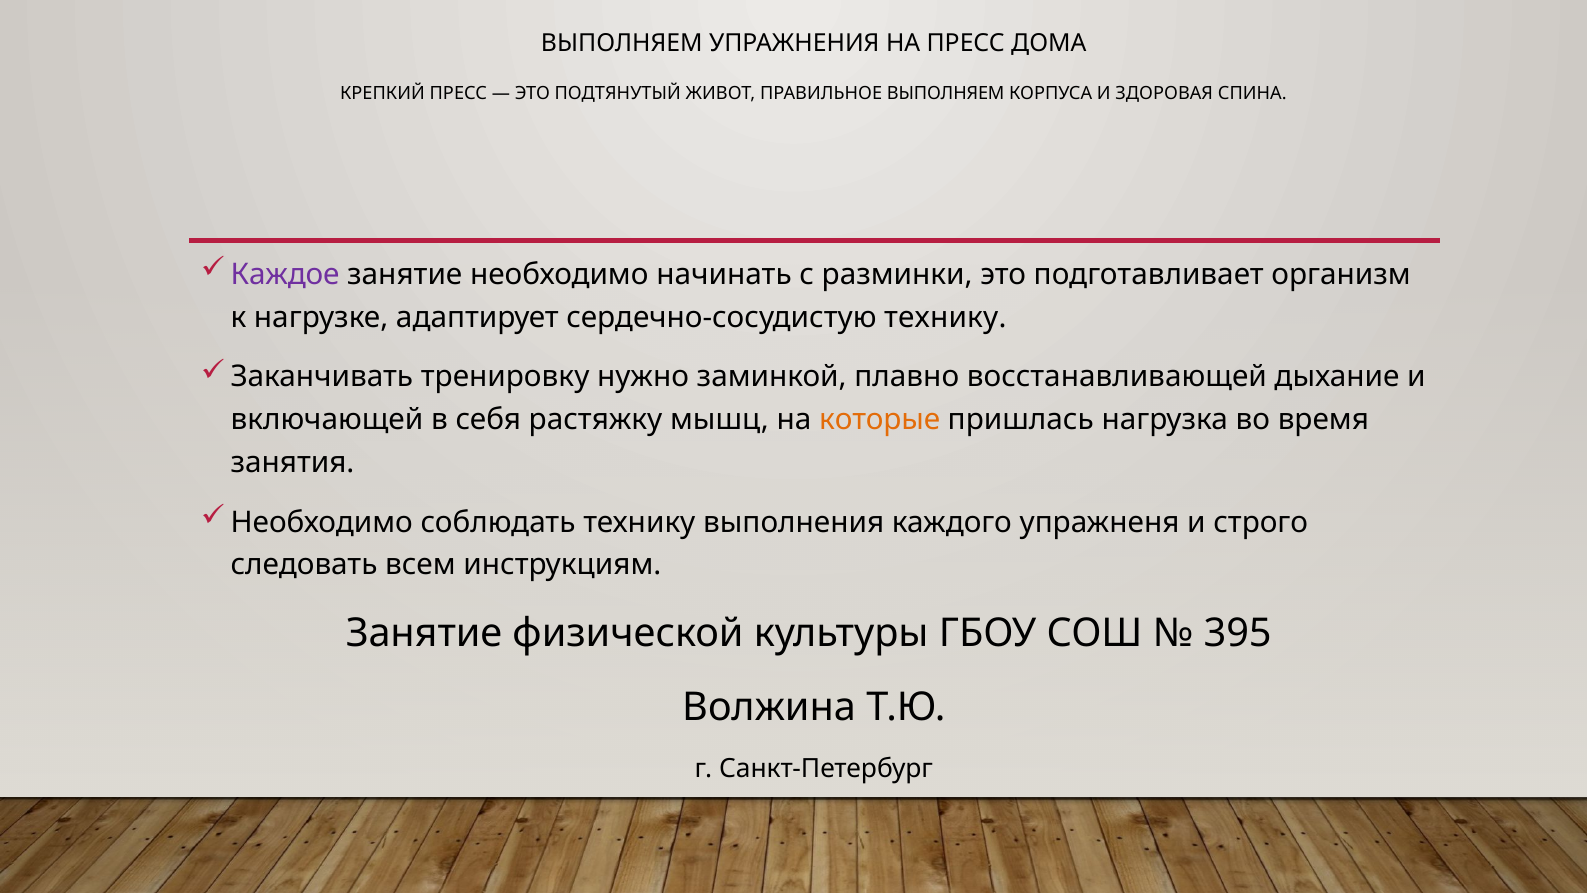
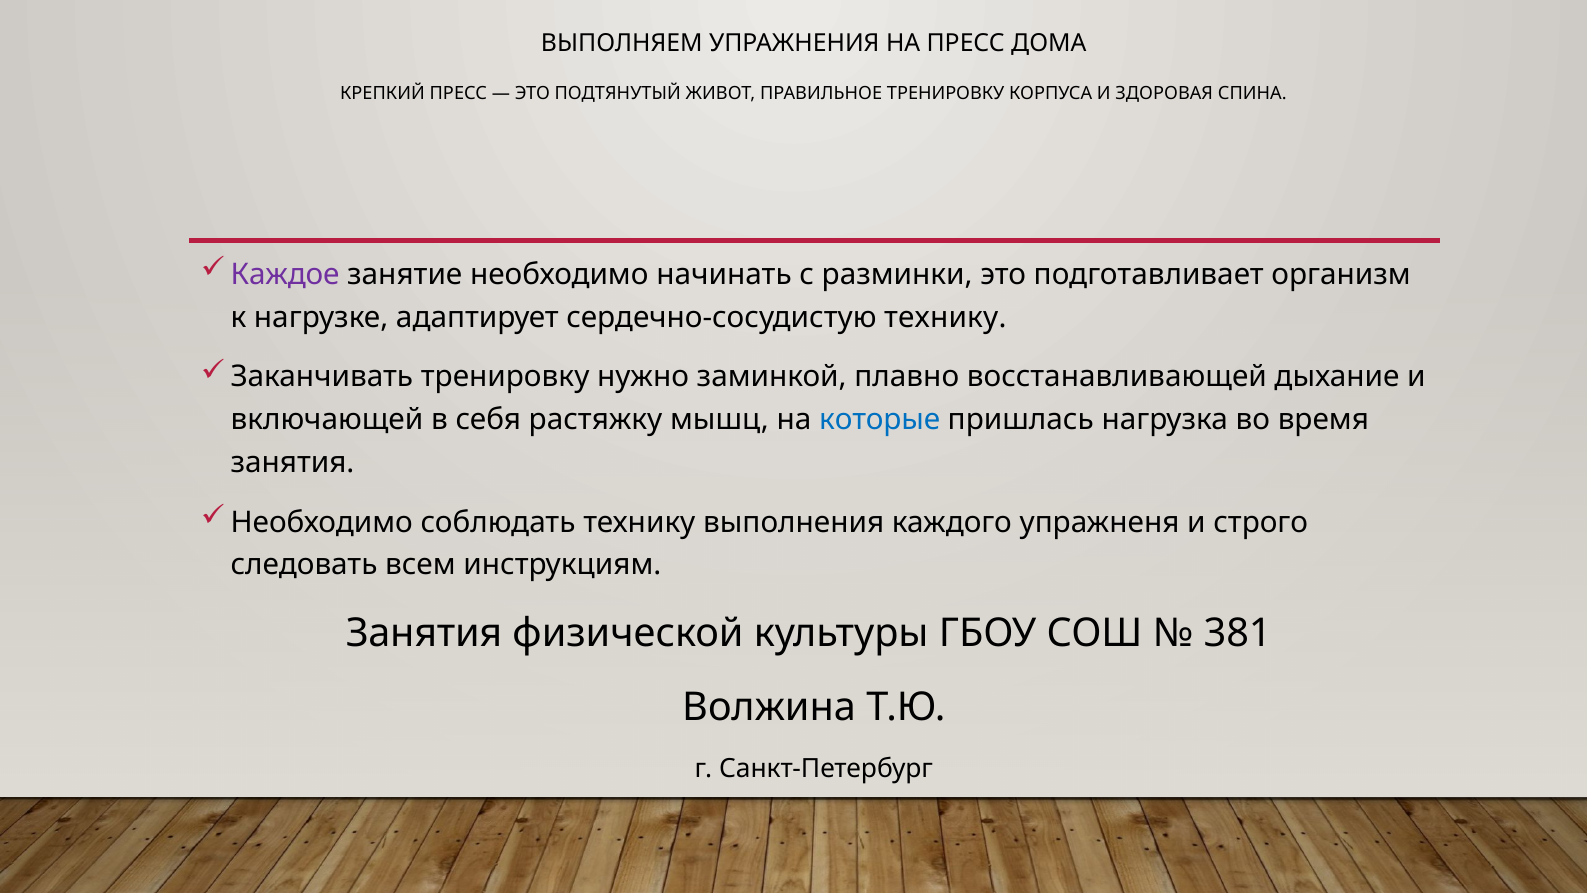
ПРАВИЛЬНОЕ ВЫПОЛНЯЕМ: ВЫПОЛНЯЕМ -> ТРЕНИРОВКУ
которые colour: orange -> blue
Занятие at (424, 633): Занятие -> Занятия
395: 395 -> 381
